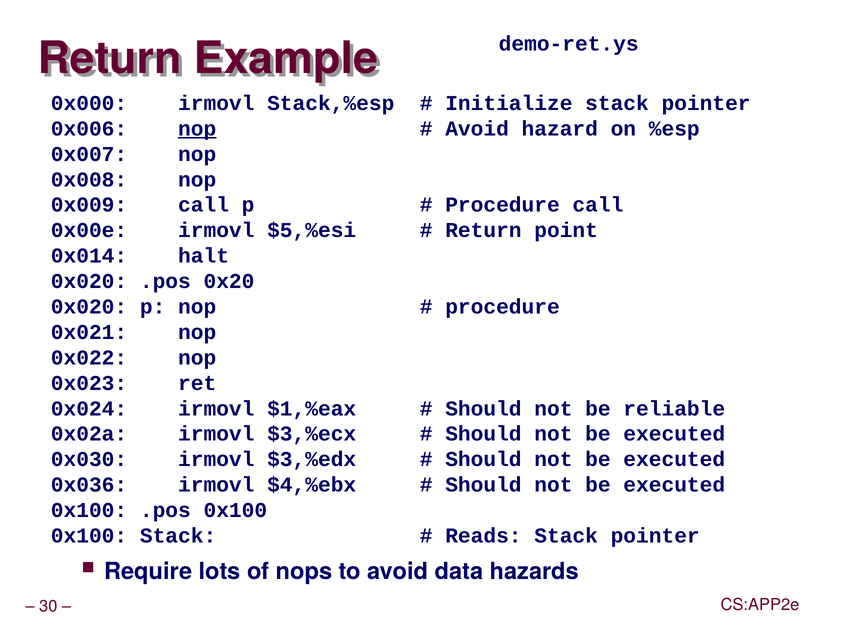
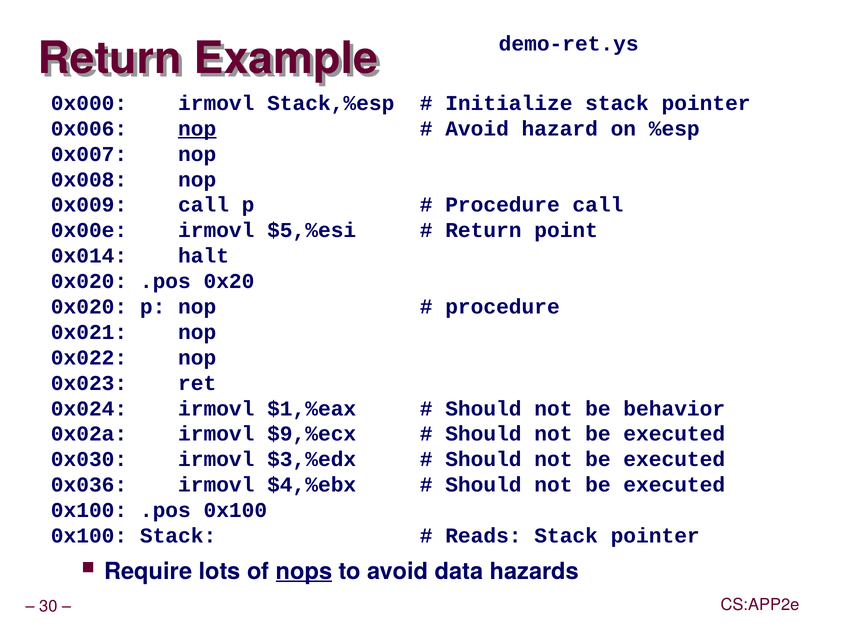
reliable: reliable -> behavior
$3,%ecx: $3,%ecx -> $9,%ecx
nops underline: none -> present
